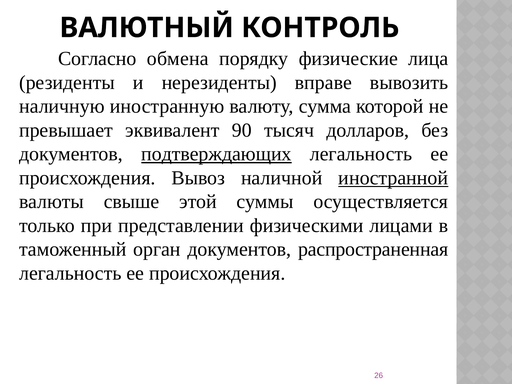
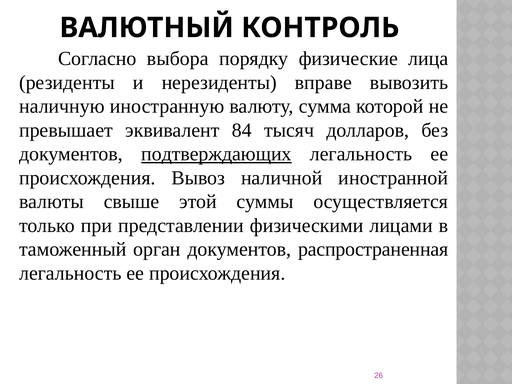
обмена: обмена -> выбора
90: 90 -> 84
иностранной underline: present -> none
